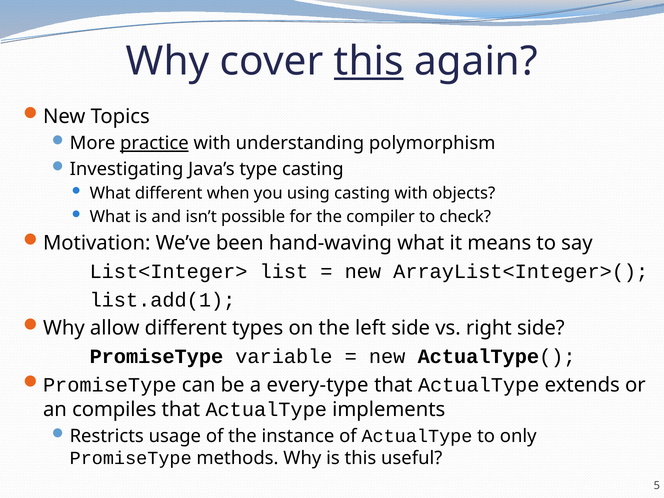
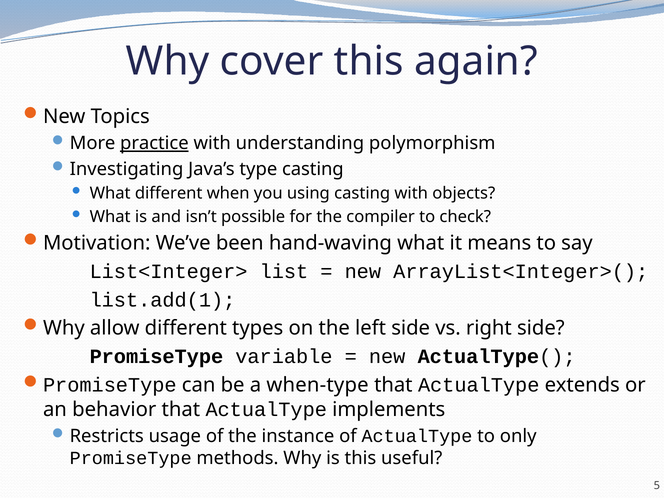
this at (369, 61) underline: present -> none
every-type: every-type -> when-type
compiles: compiles -> behavior
